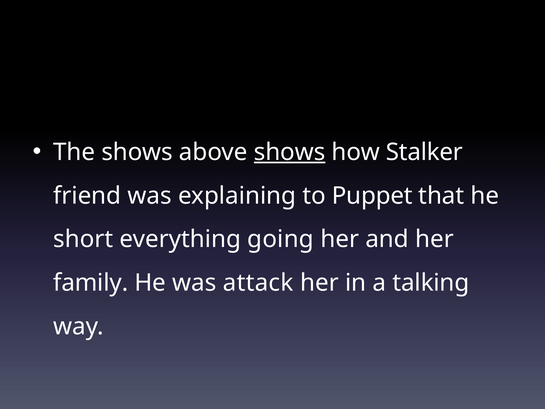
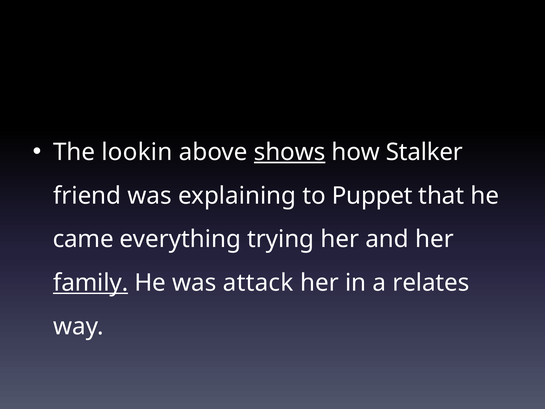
The shows: shows -> lookin
short: short -> came
going: going -> trying
family underline: none -> present
talking: talking -> relates
